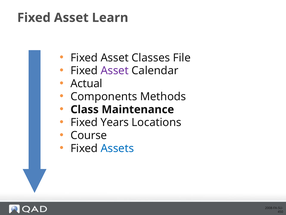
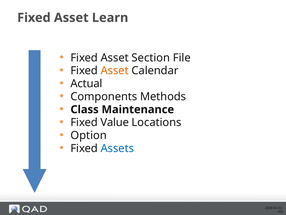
Classes: Classes -> Section
Asset at (115, 71) colour: purple -> orange
Years: Years -> Value
Course: Course -> Option
